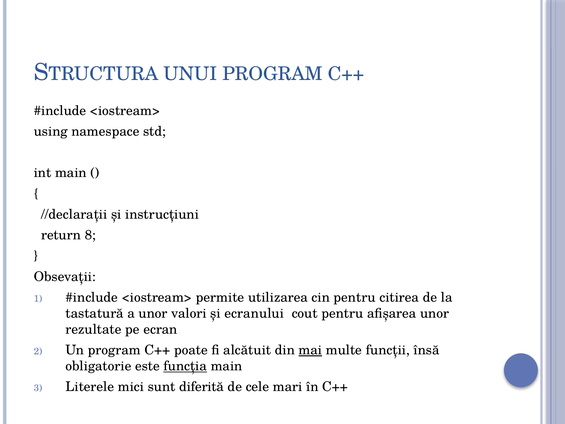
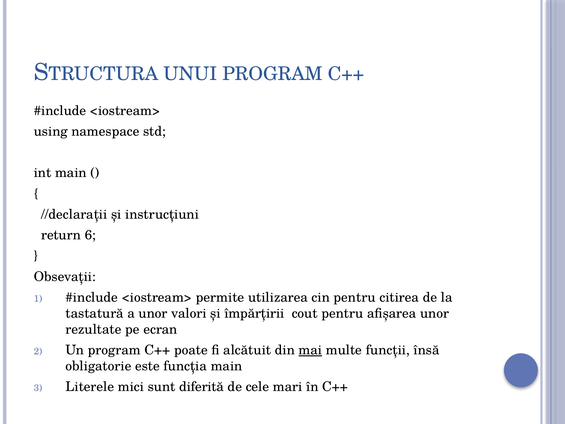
8: 8 -> 6
ecranului: ecranului -> împărțirii
funcția underline: present -> none
